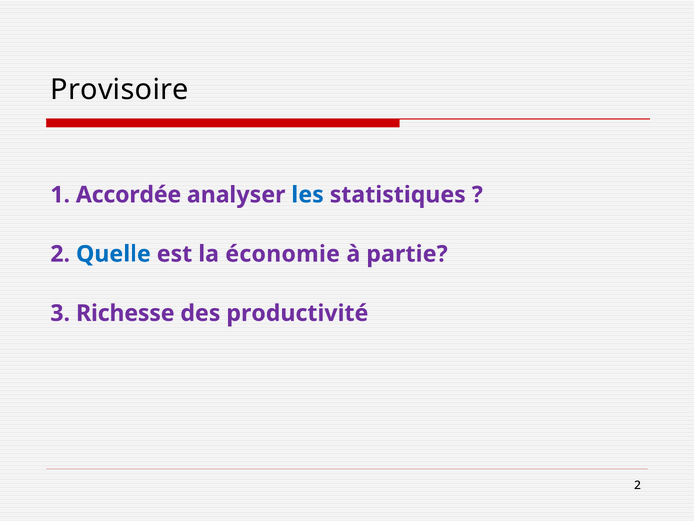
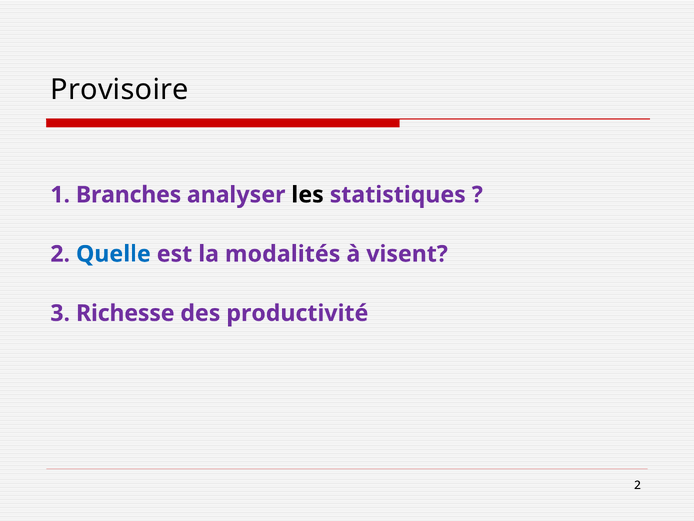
Accordée: Accordée -> Branches
les colour: blue -> black
économie: économie -> modalités
partie: partie -> visent
